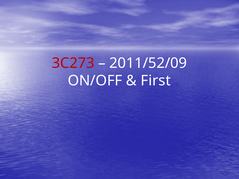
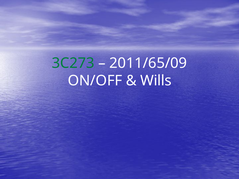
3C273 colour: red -> green
2011/52/09: 2011/52/09 -> 2011/65/09
First: First -> Wills
